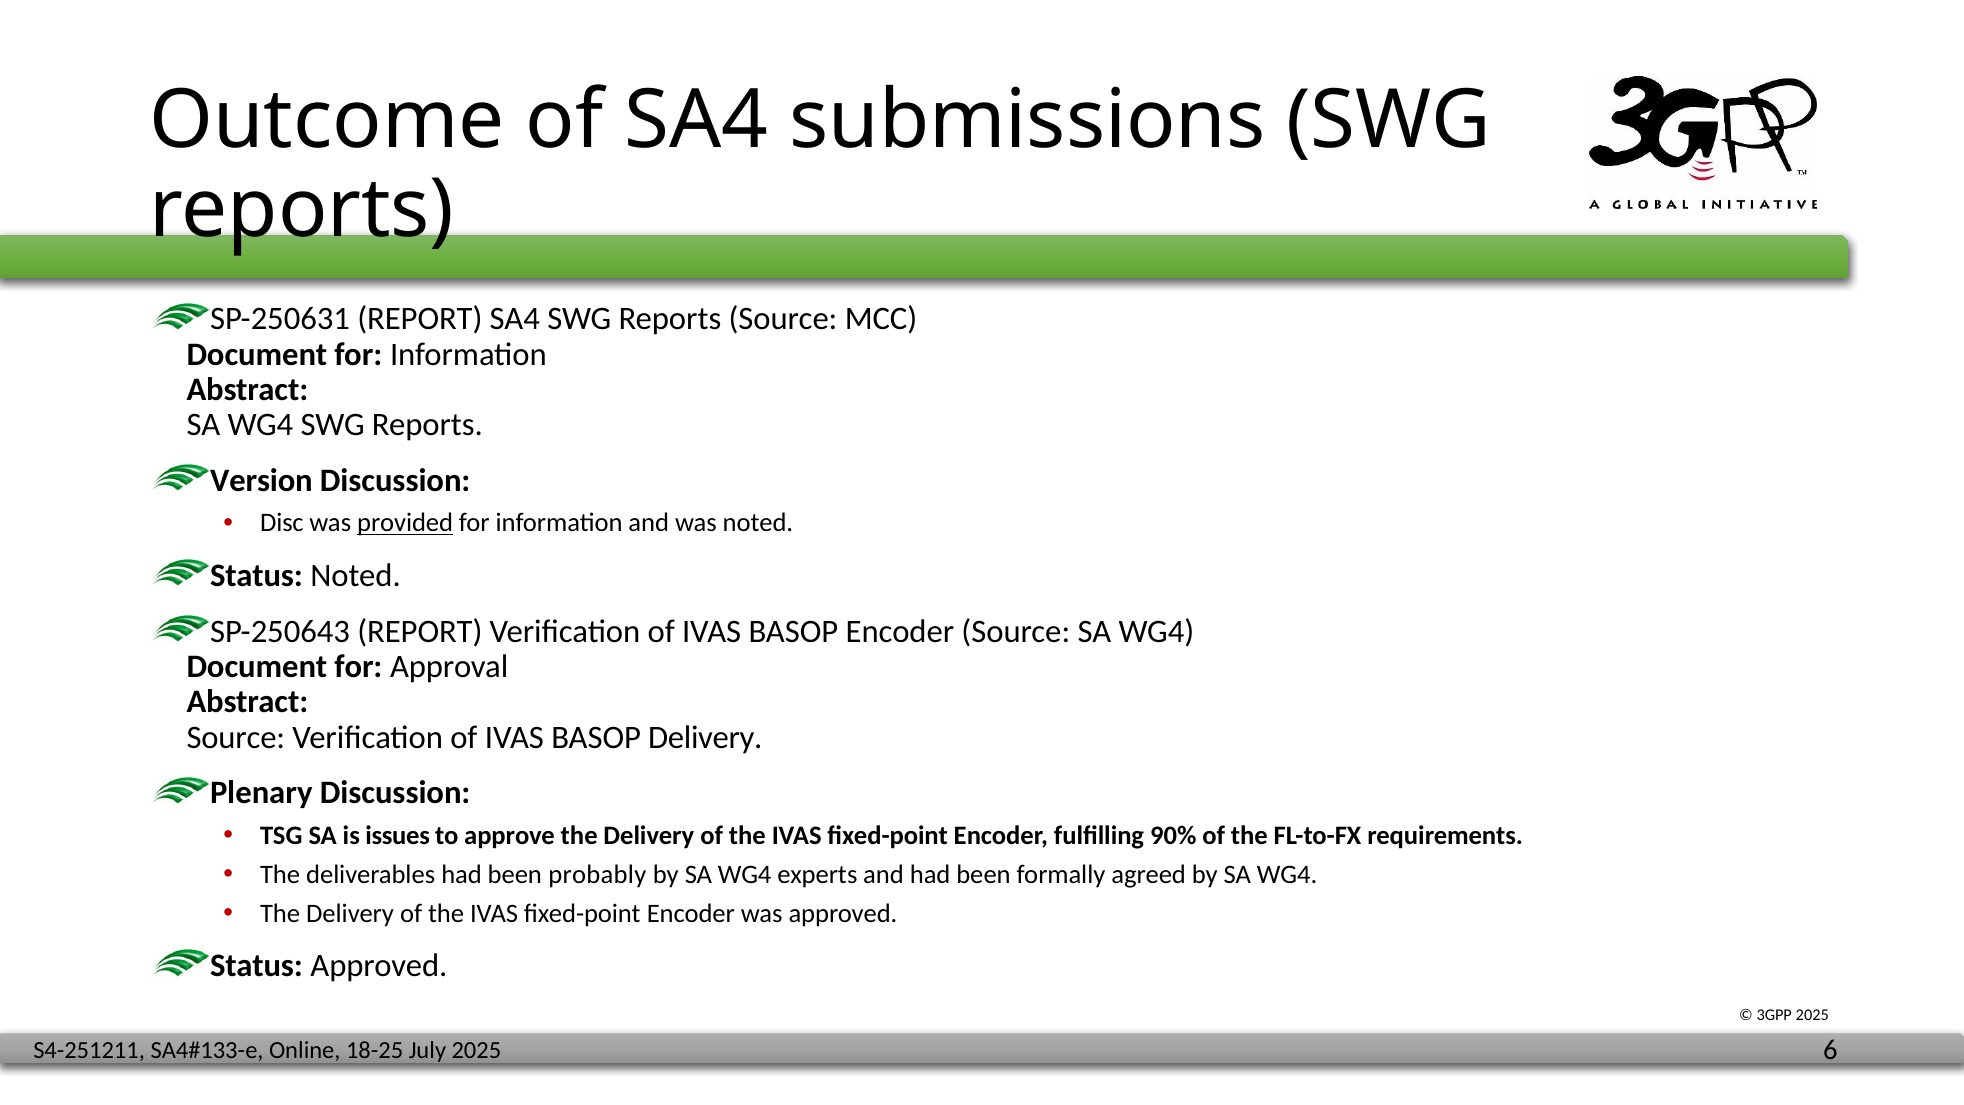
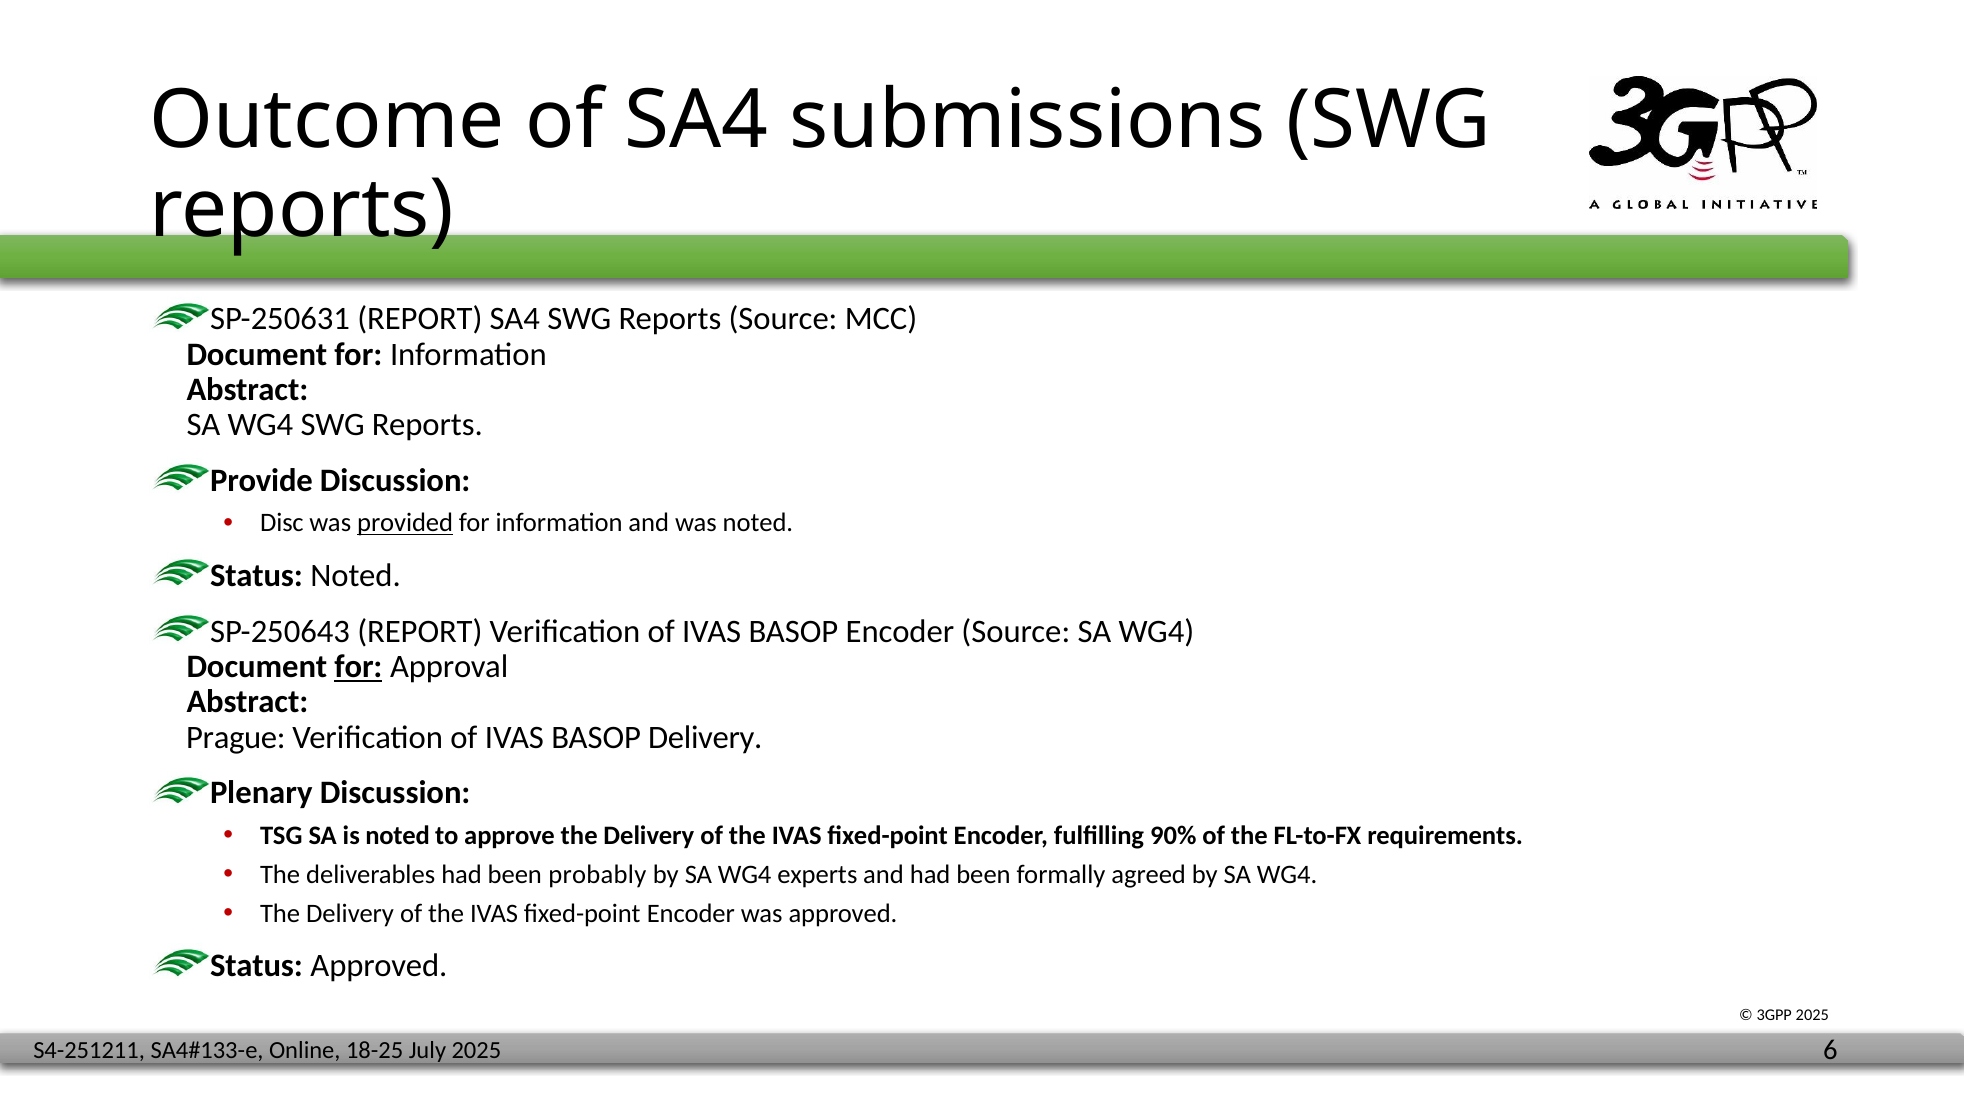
Version: Version -> Provide
for at (358, 666) underline: none -> present
Source at (236, 737): Source -> Prague
is issues: issues -> noted
